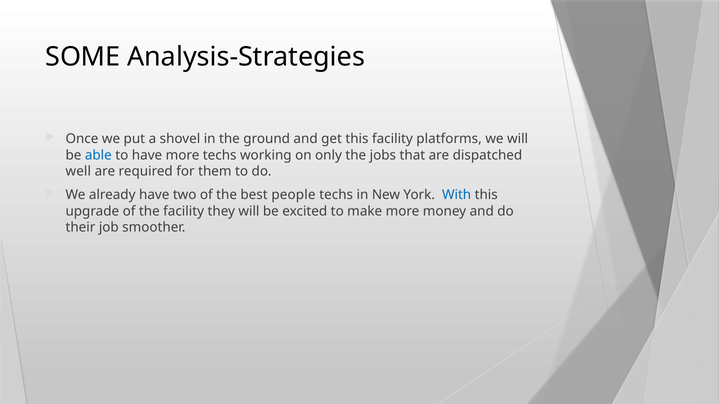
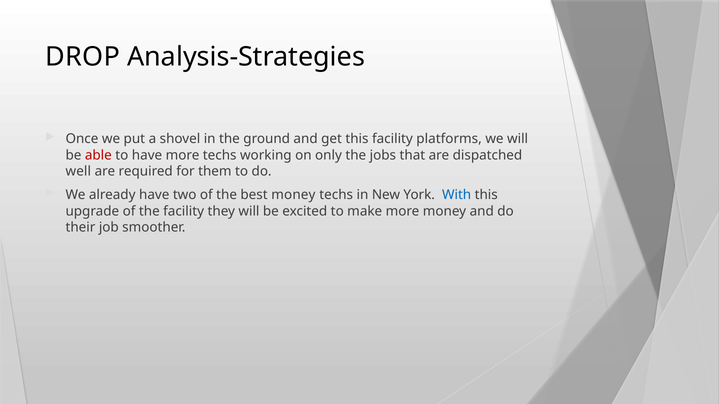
SOME: SOME -> DROP
able colour: blue -> red
best people: people -> money
